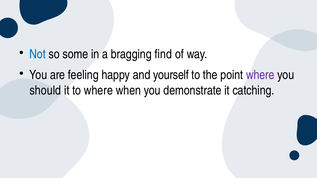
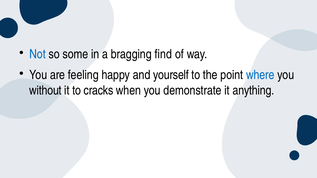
where at (260, 75) colour: purple -> blue
should: should -> without
to where: where -> cracks
catching: catching -> anything
